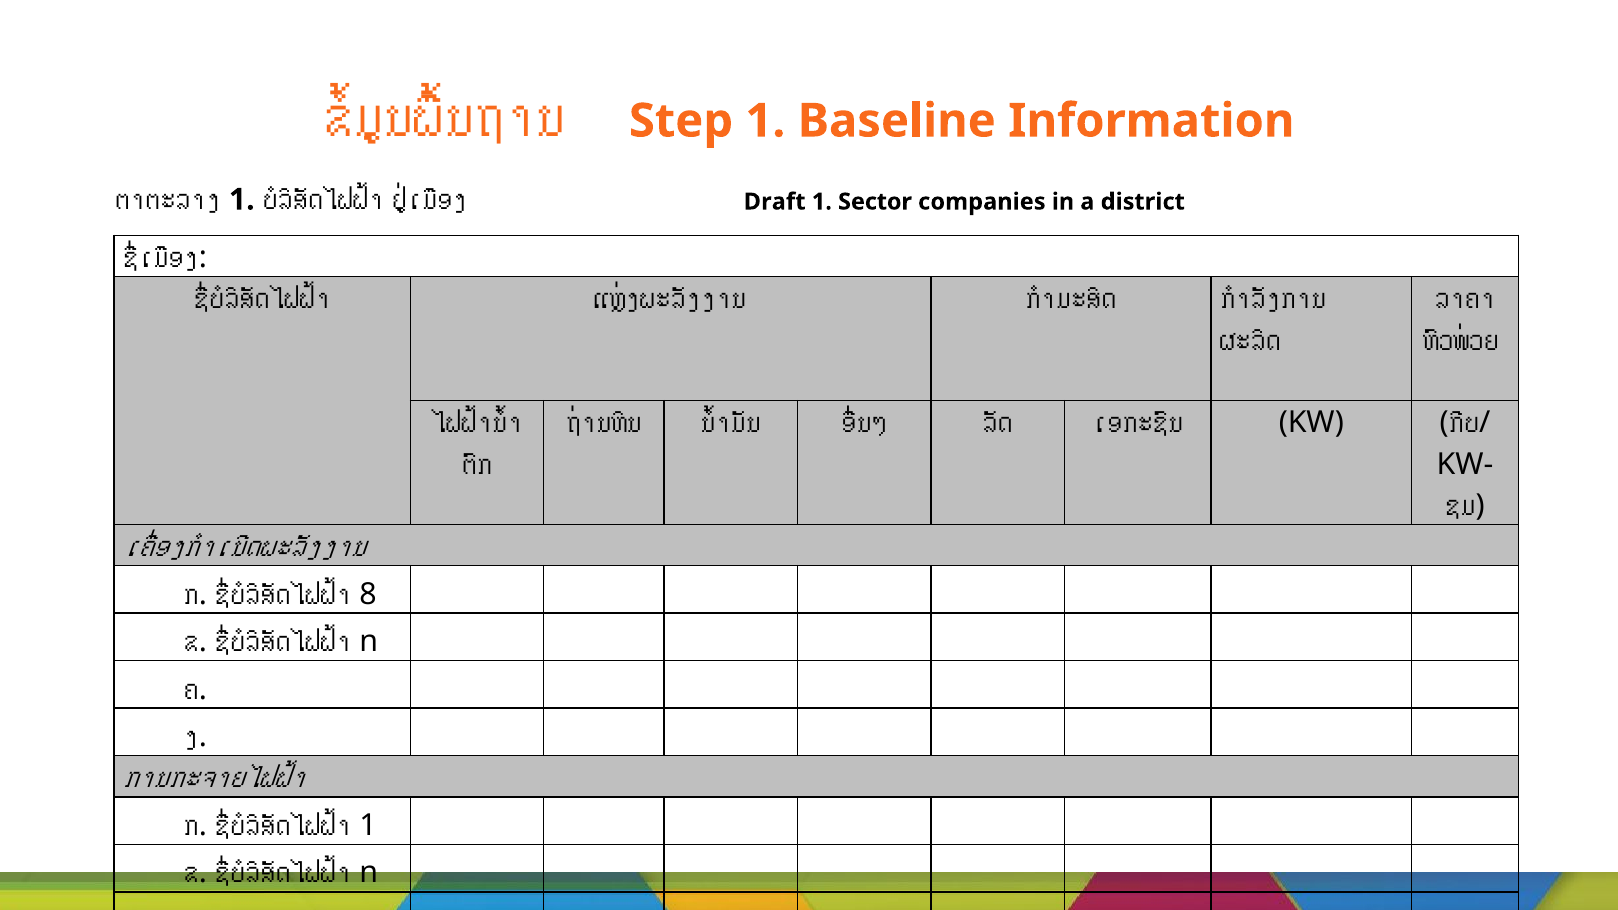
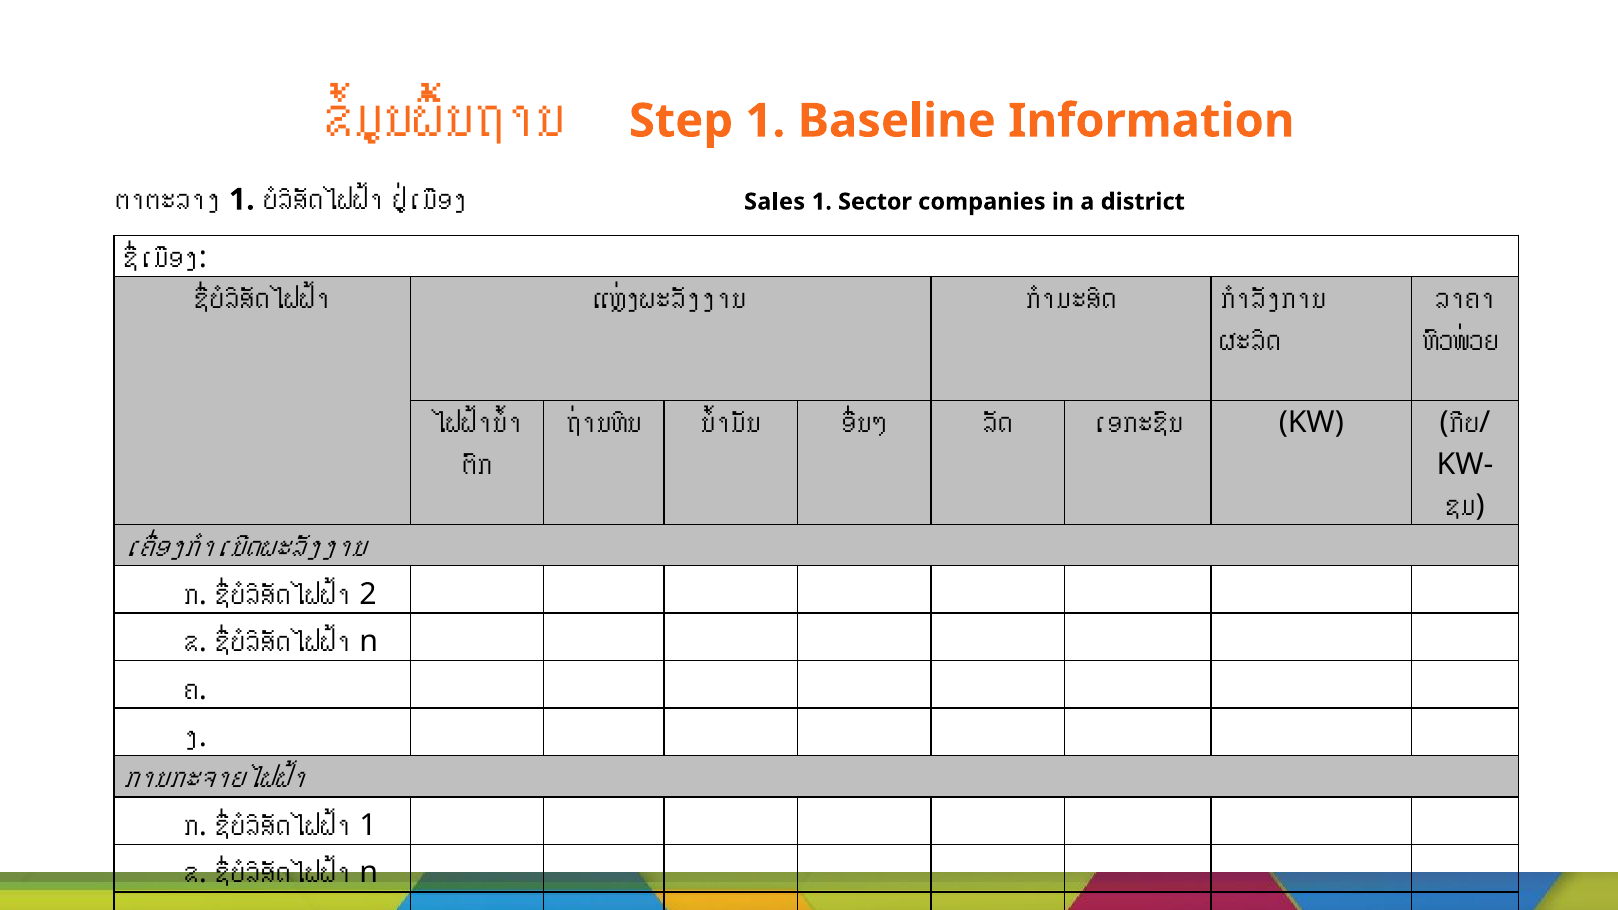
Draft: Draft -> Sales
8: 8 -> 2
